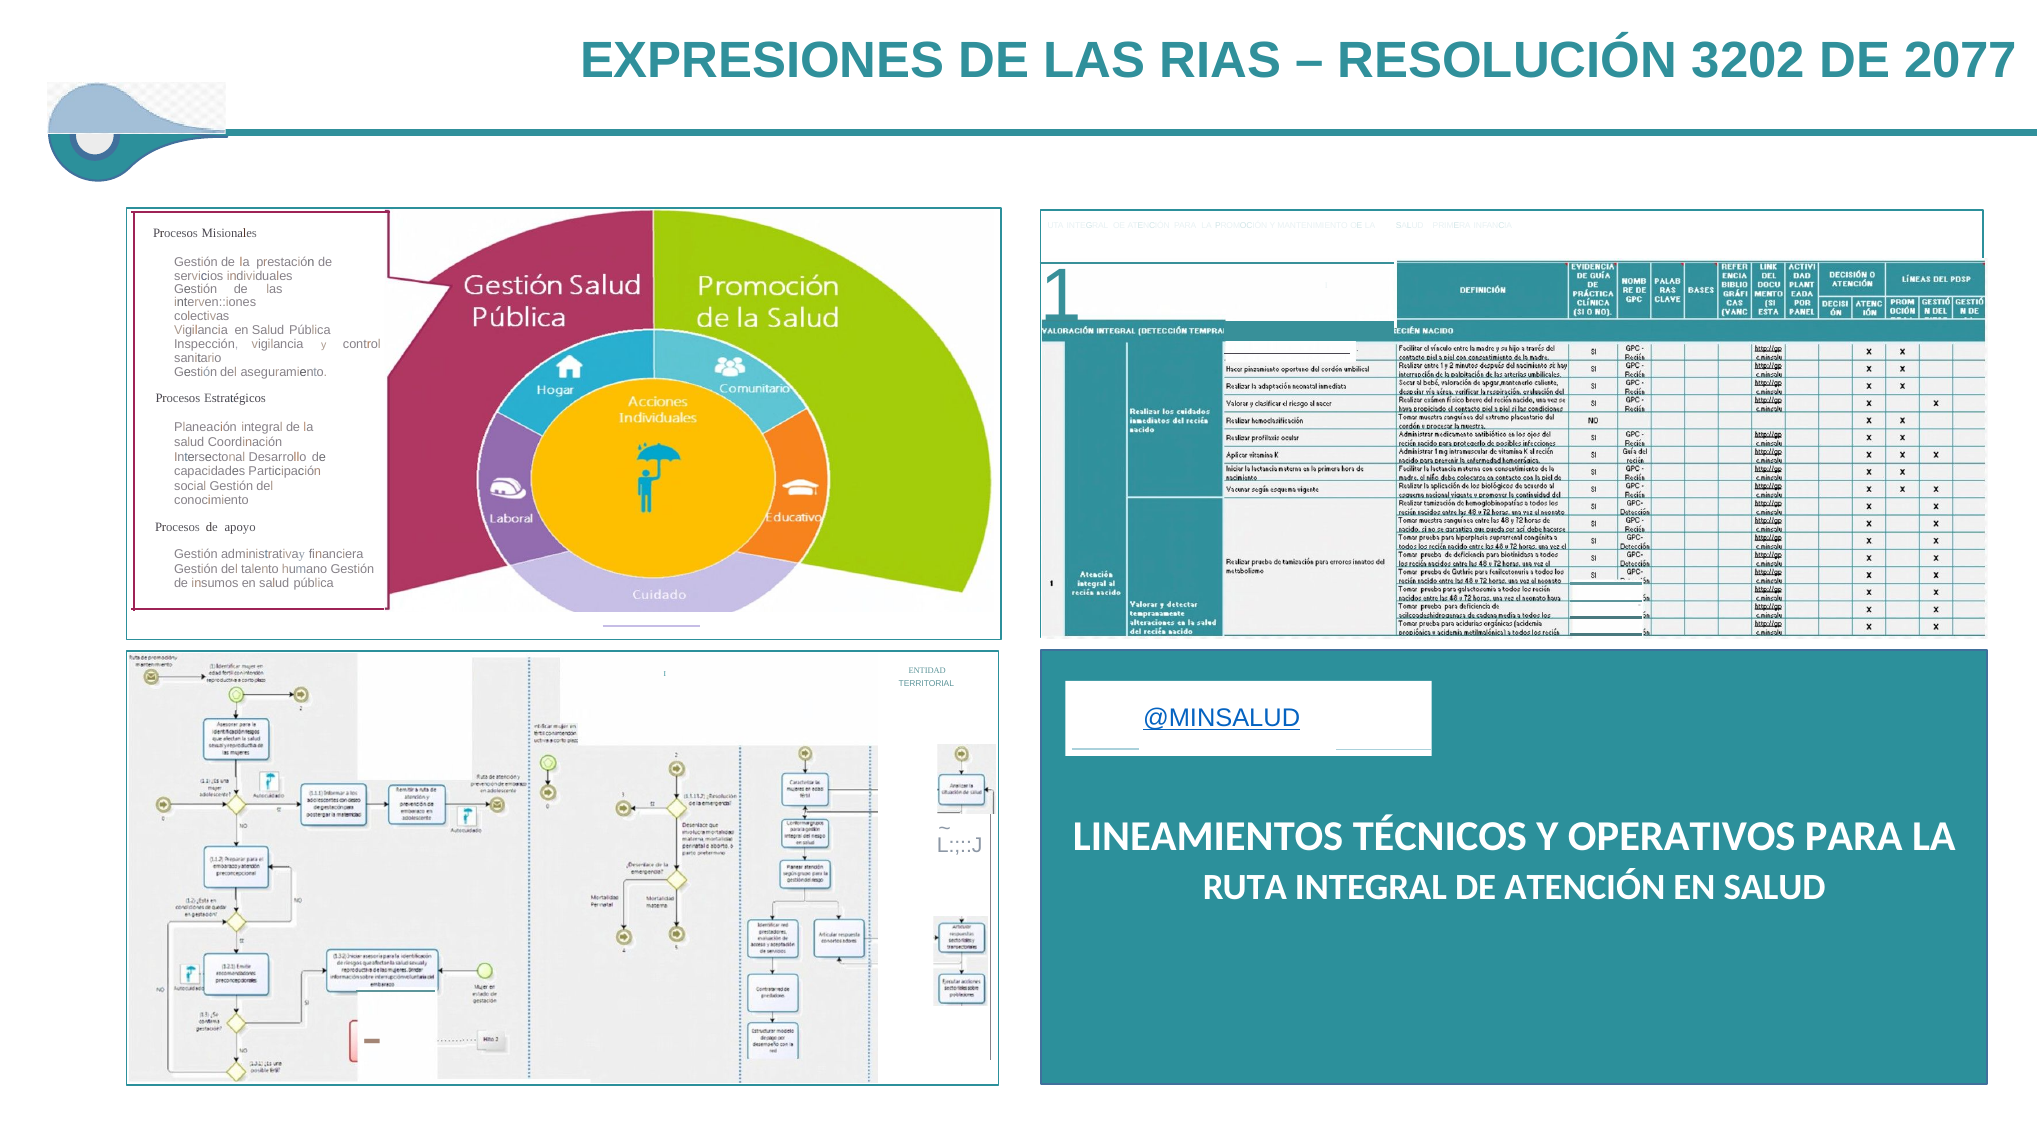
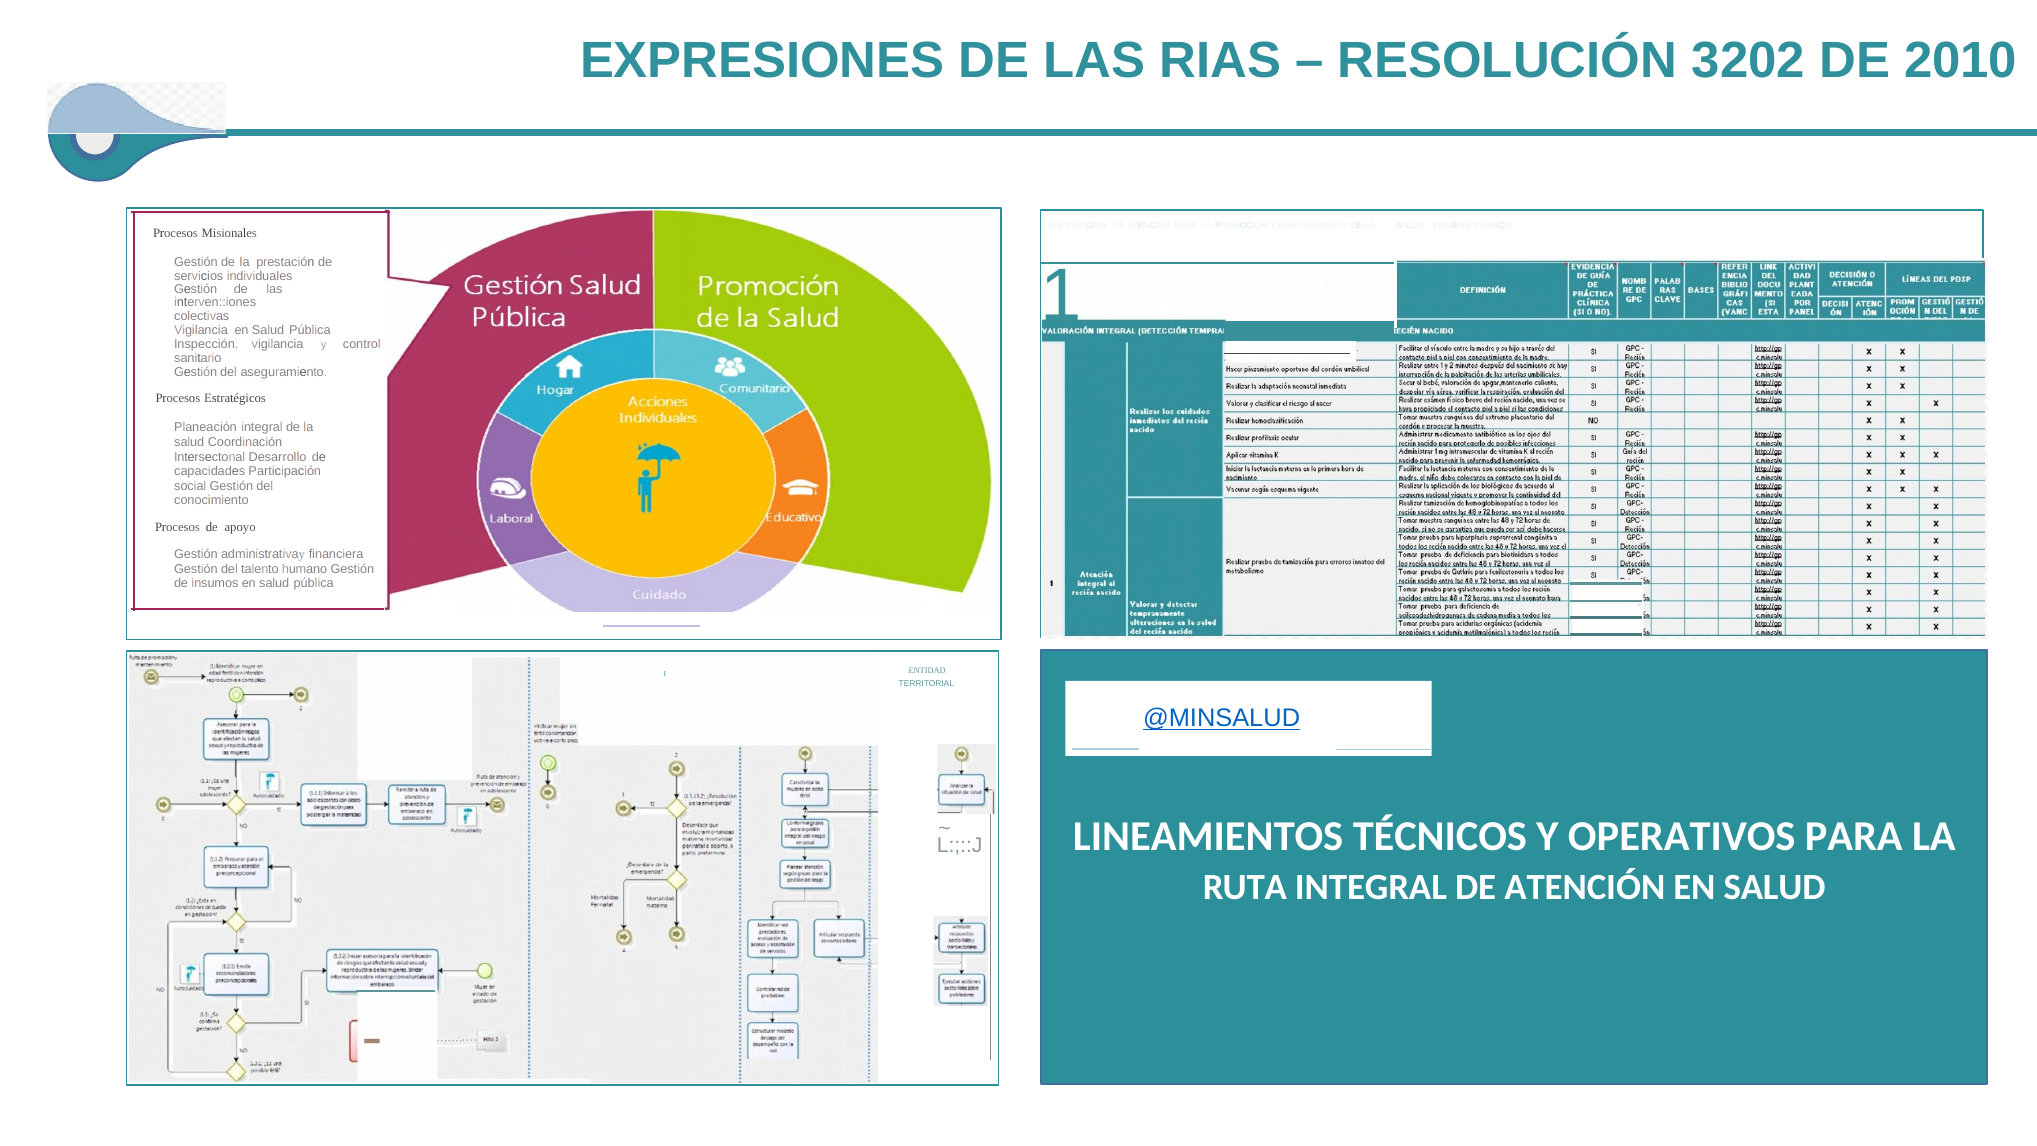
2077: 2077 -> 2010
